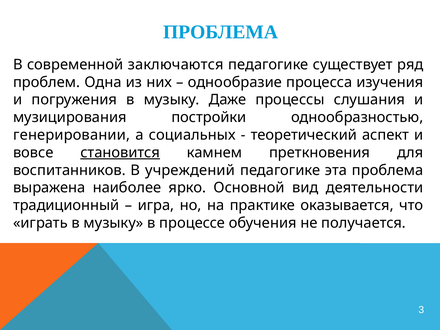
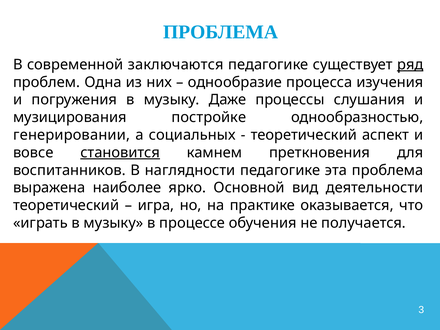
ряд underline: none -> present
постройки: постройки -> постройке
учреждений: учреждений -> наглядности
традиционный at (66, 205): традиционный -> теоретический
